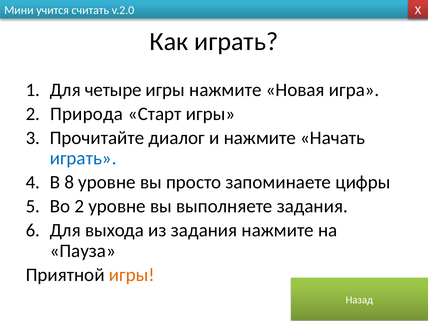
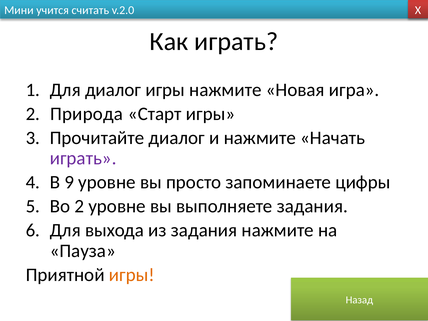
Для четыре: четыре -> диалог
играть at (83, 158) colour: blue -> purple
8: 8 -> 9
